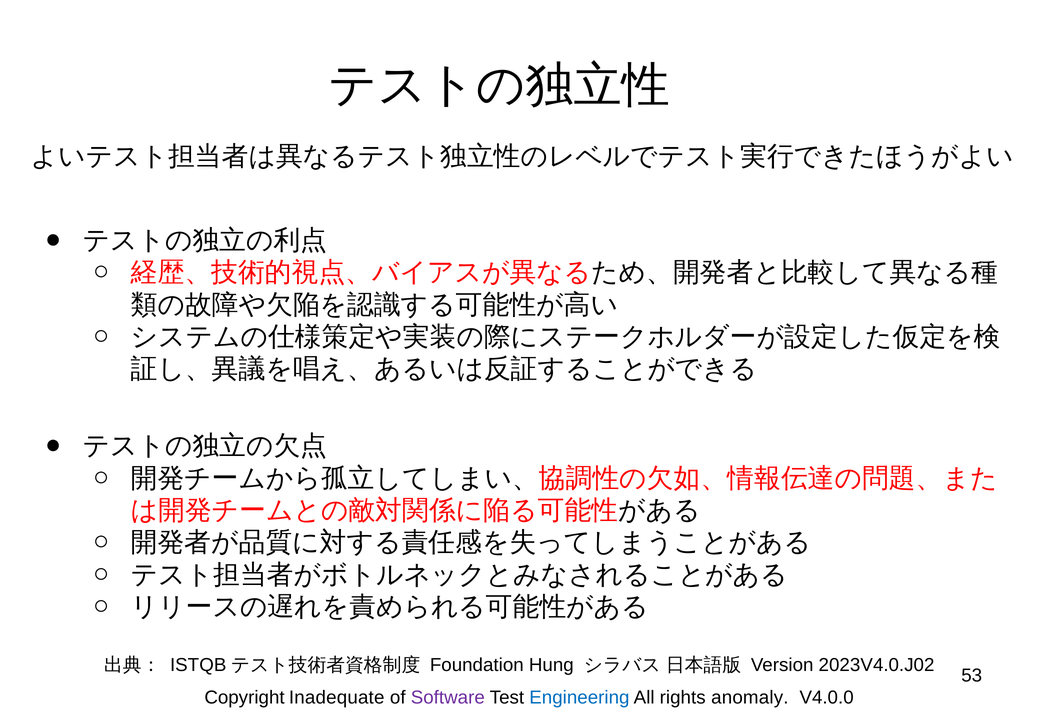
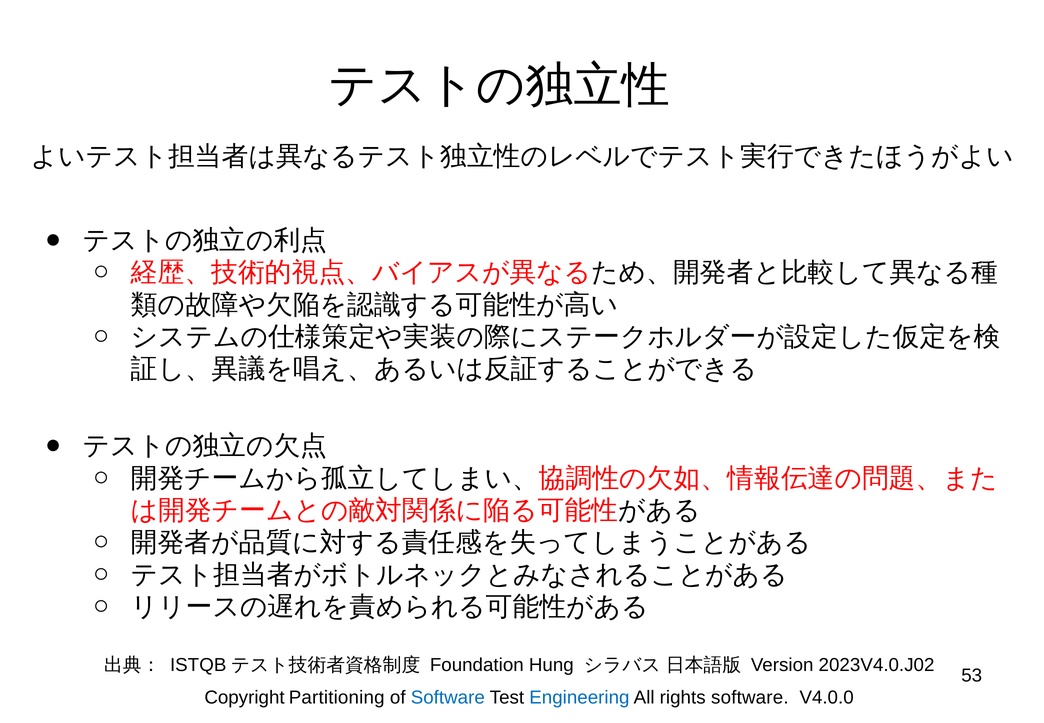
Inadequate: Inadequate -> Partitioning
Software at (448, 697) colour: purple -> blue
rights anomaly: anomaly -> software
